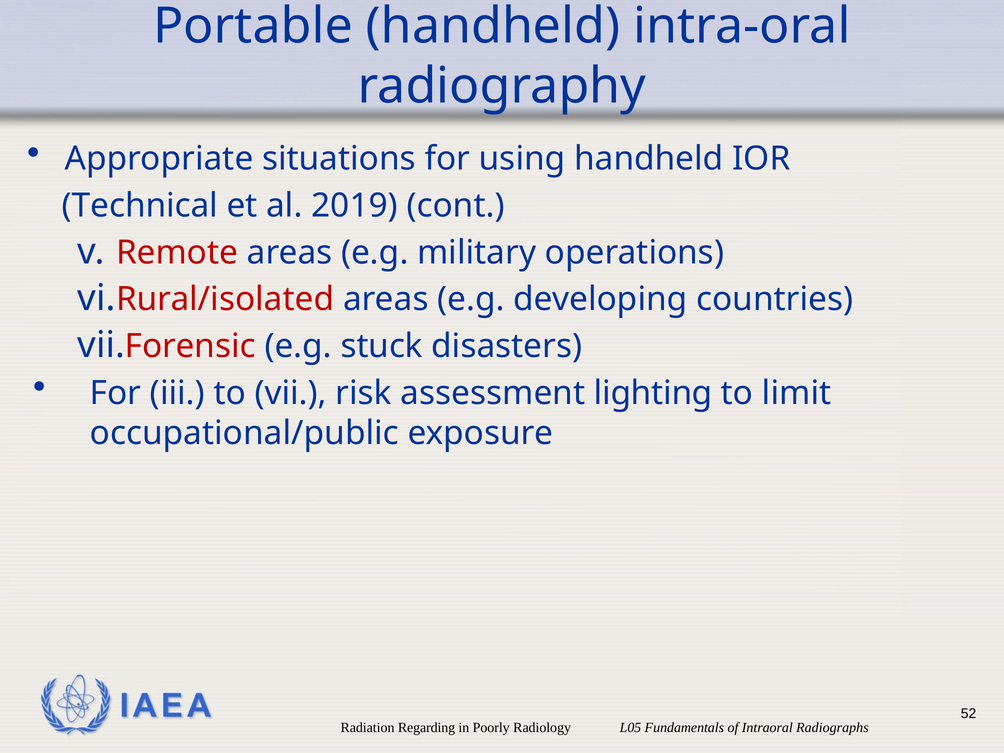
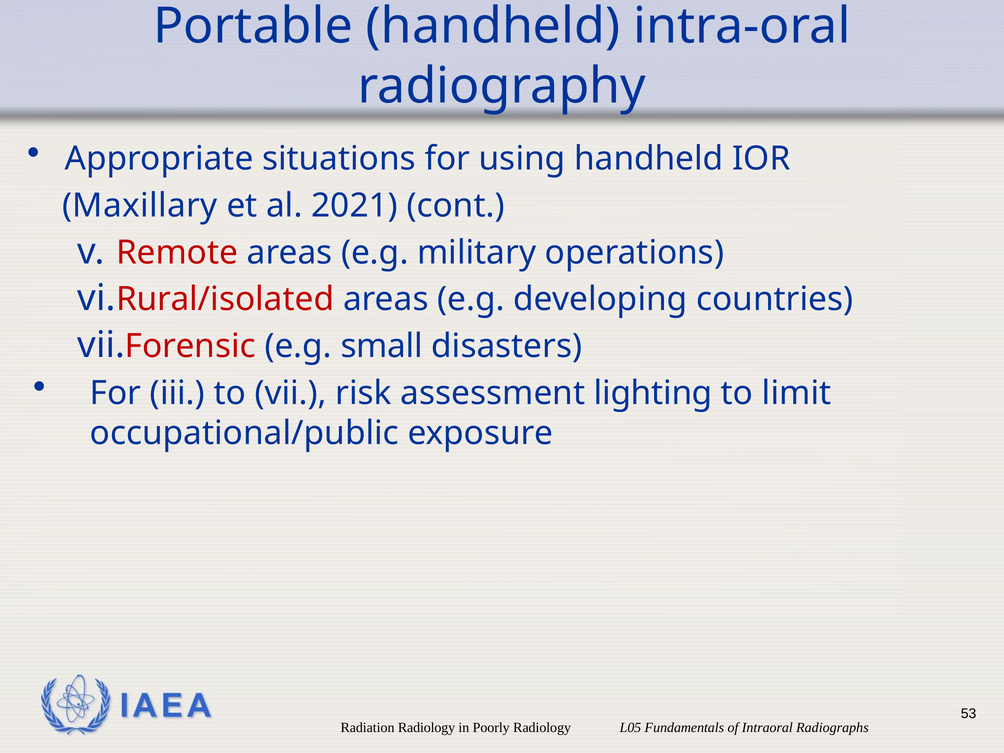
Technical: Technical -> Maxillary
2019: 2019 -> 2021
stuck: stuck -> small
52: 52 -> 53
Radiation Regarding: Regarding -> Radiology
